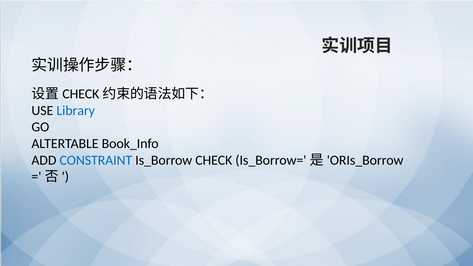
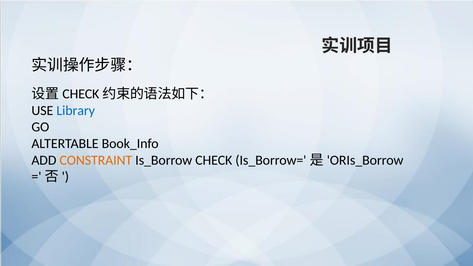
CONSTRAINT colour: blue -> orange
